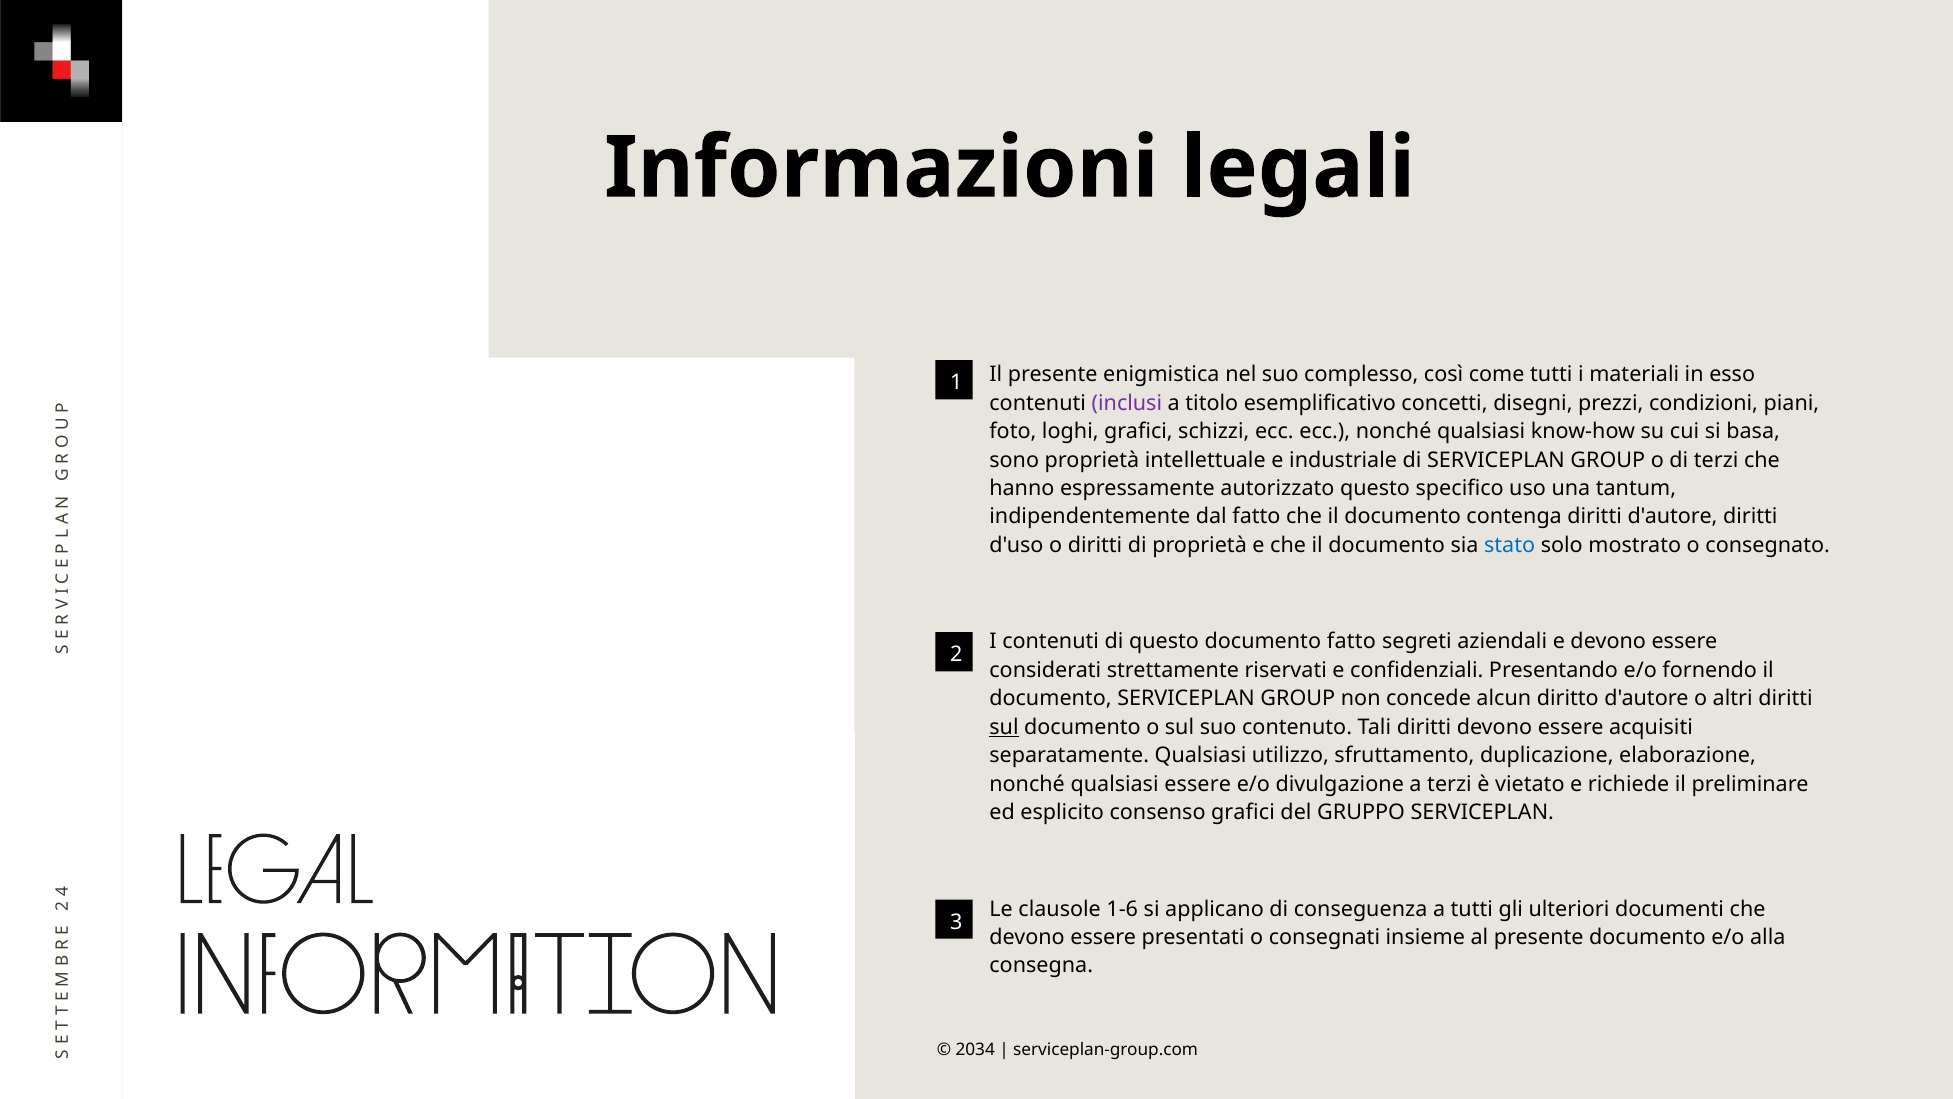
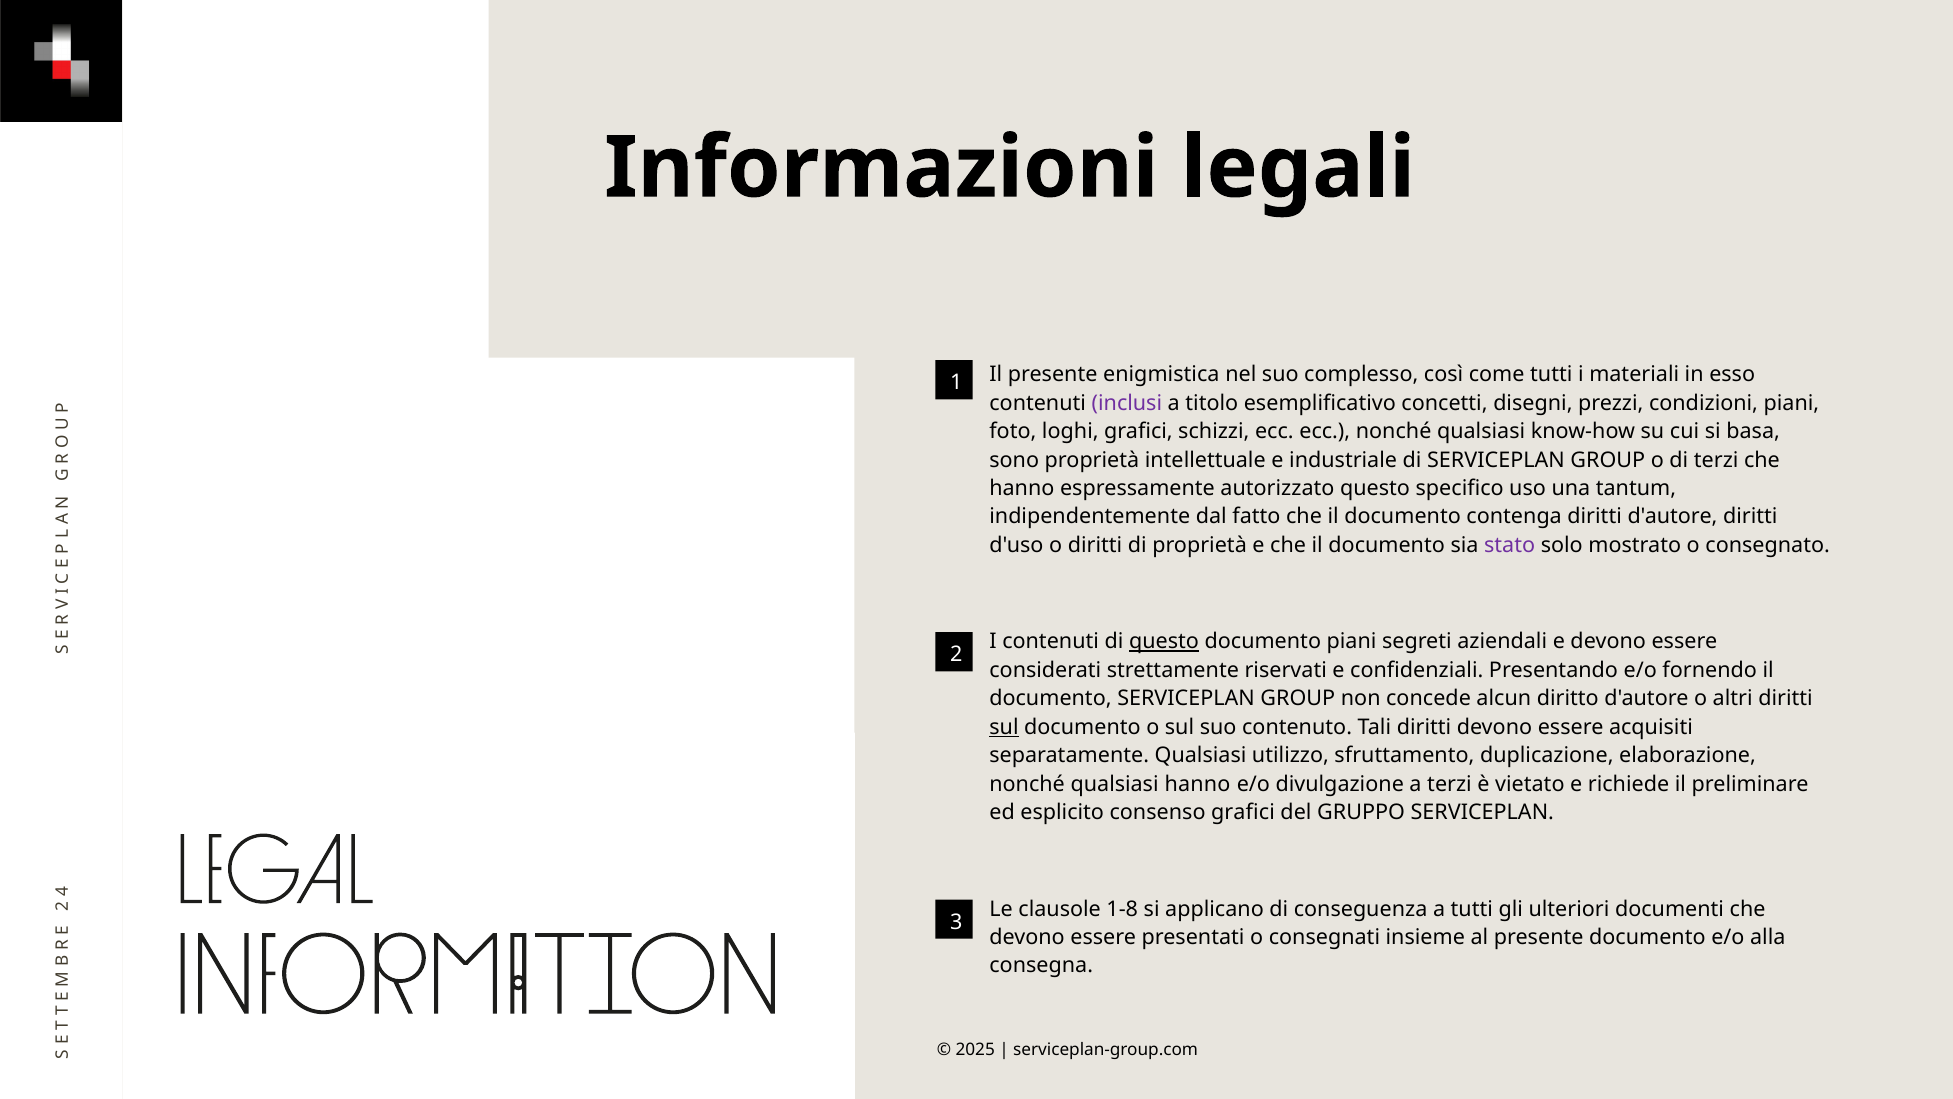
stato colour: blue -> purple
questo at (1164, 642) underline: none -> present
documento fatto: fatto -> piani
qualsiasi essere: essere -> hanno
1-6: 1-6 -> 1-8
2034: 2034 -> 2025
